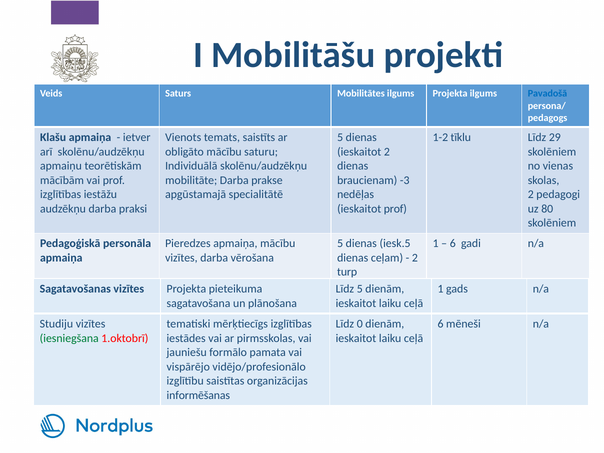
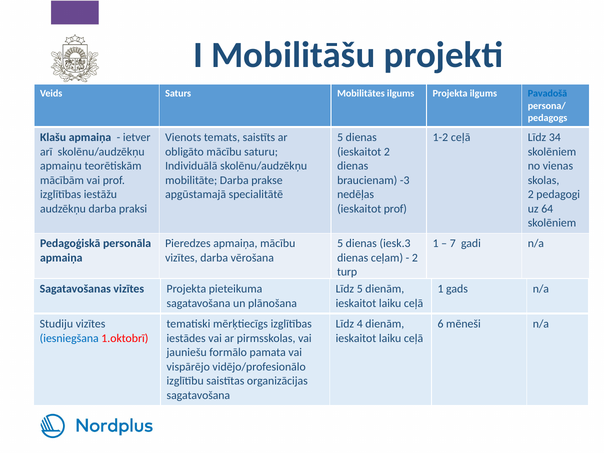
1-2 tīklu: tīklu -> ceļā
29: 29 -> 34
80: 80 -> 64
iesk.5: iesk.5 -> iesk.3
6 at (453, 243): 6 -> 7
0: 0 -> 4
iesniegšana colour: green -> blue
informēšanas at (198, 395): informēšanas -> sagatavošana
